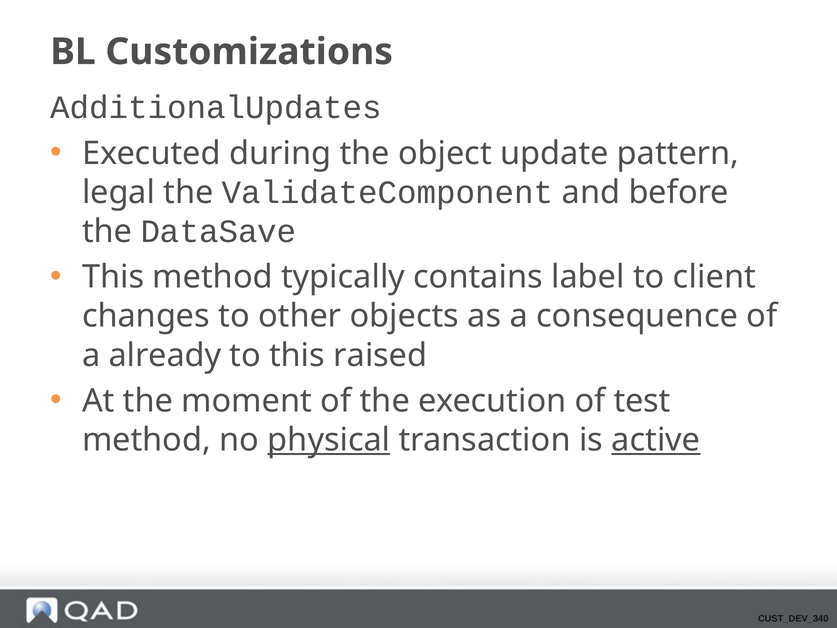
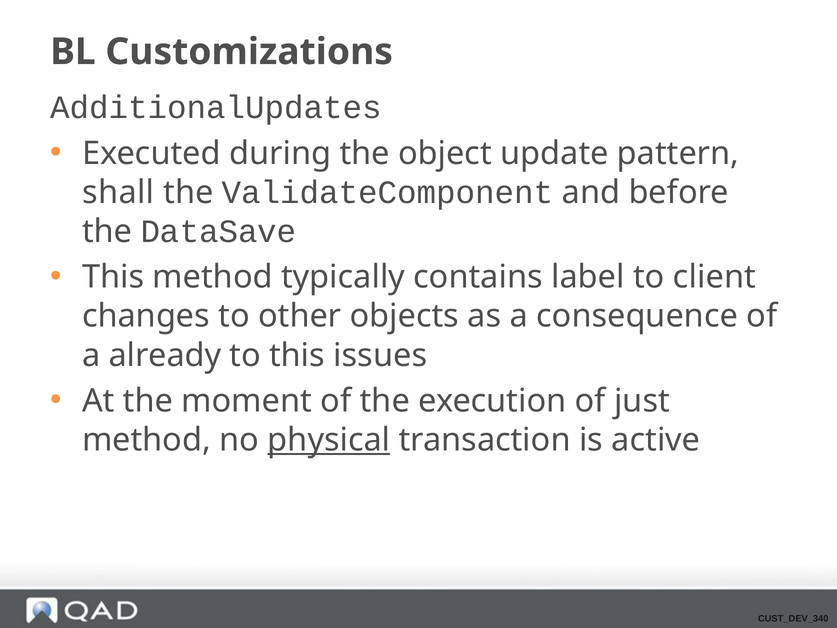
legal: legal -> shall
raised: raised -> issues
test: test -> just
active underline: present -> none
